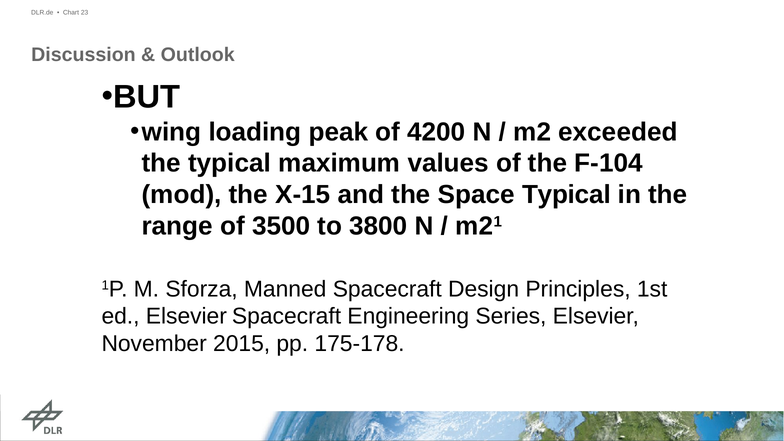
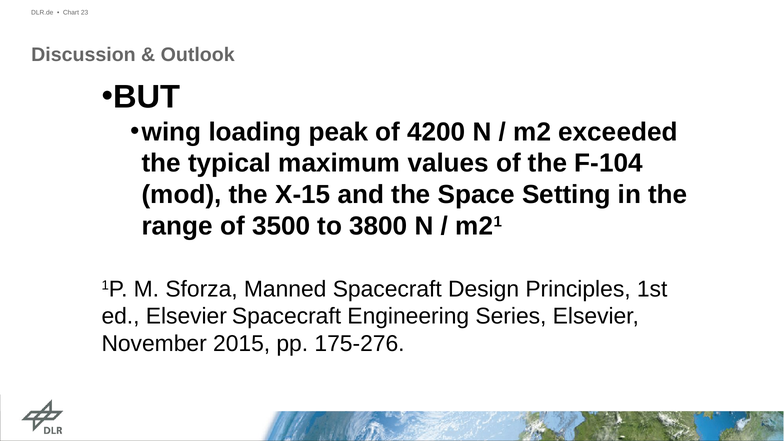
Space Typical: Typical -> Setting
175-178: 175-178 -> 175-276
